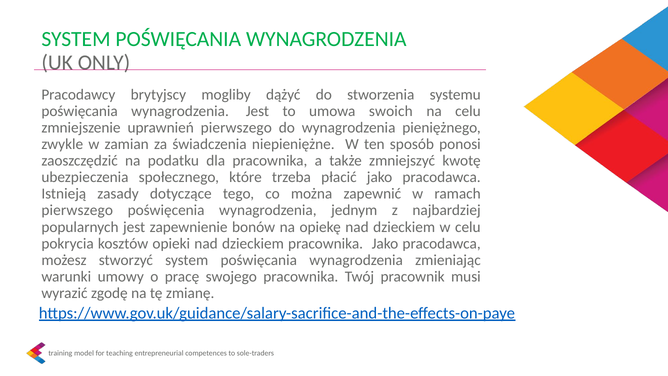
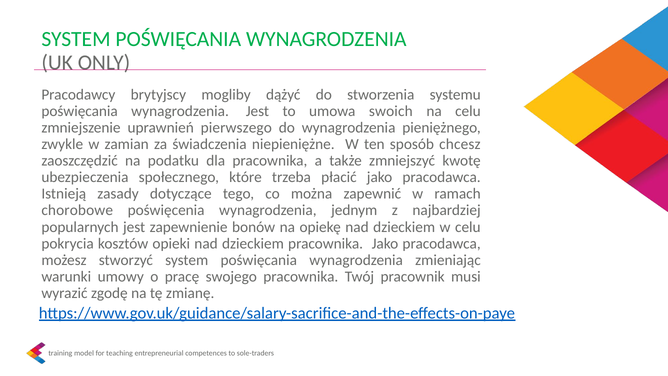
ponosi: ponosi -> chcesz
pierwszego at (77, 210): pierwszego -> chorobowe
